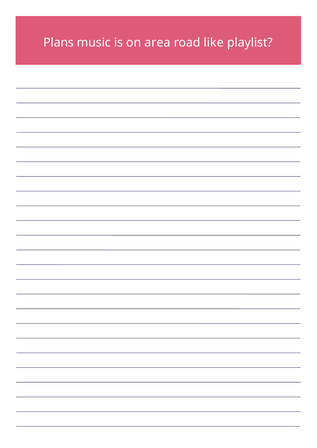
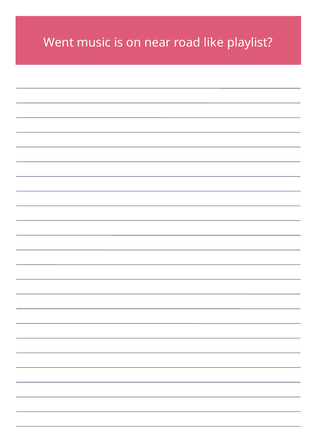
Plans: Plans -> Went
area: area -> near
